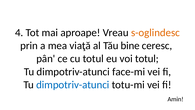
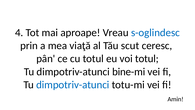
s-oglindesc colour: orange -> blue
bine: bine -> scut
face-mi: face-mi -> bine-mi
